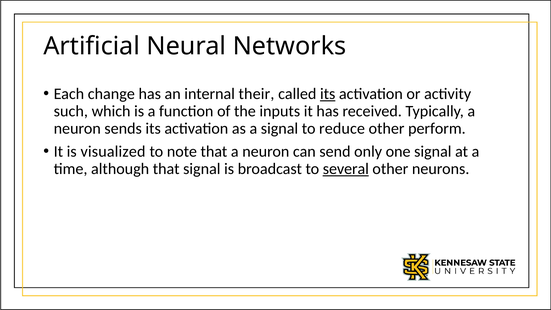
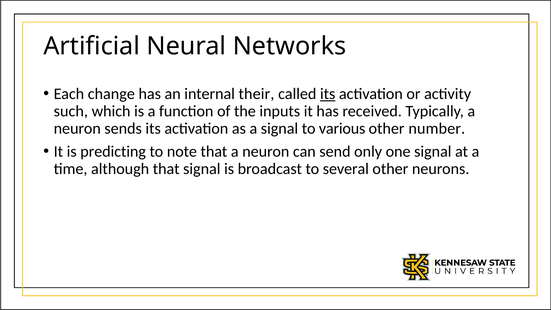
reduce: reduce -> various
perform: perform -> number
visualized: visualized -> predicting
several underline: present -> none
